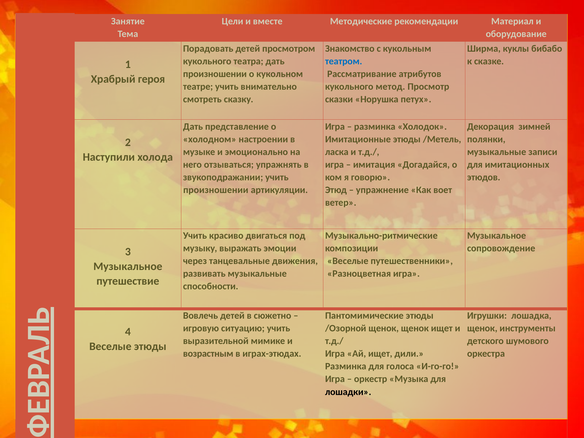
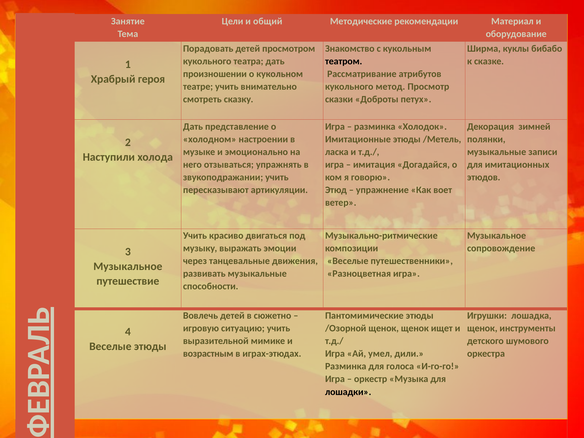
вместе: вместе -> общий
театром colour: blue -> black
Норушка: Норушка -> Доброты
произношении at (216, 190): произношении -> пересказывают
Ай ищет: ищет -> умел
